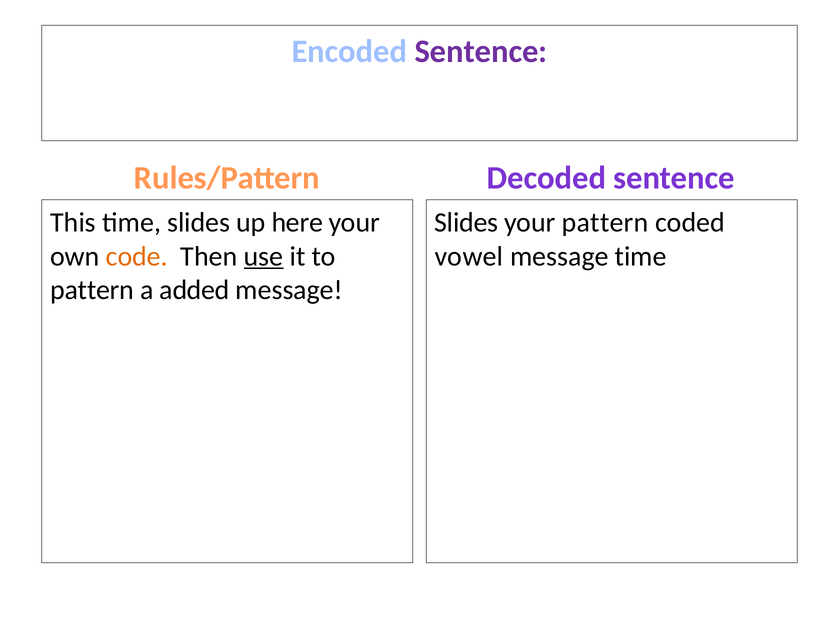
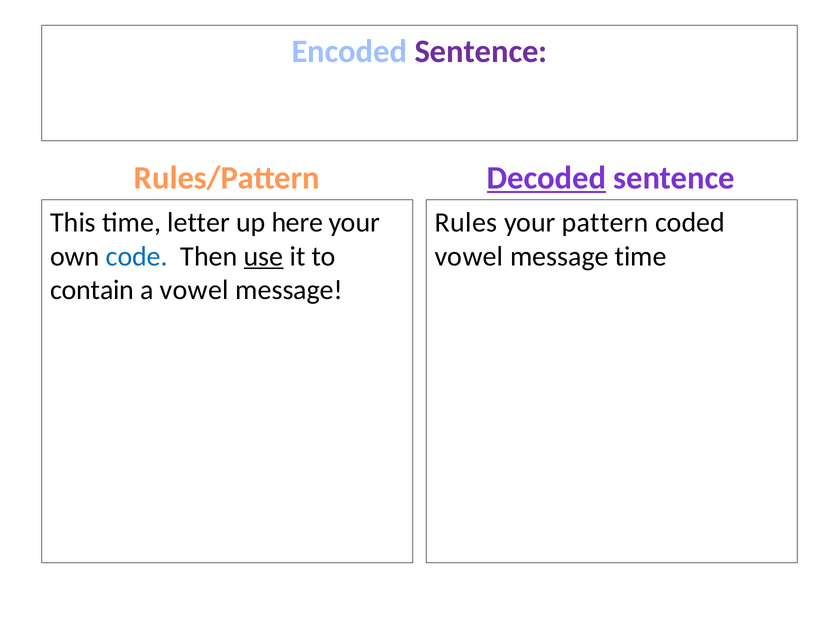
Decoded underline: none -> present
time slides: slides -> letter
Slides at (466, 222): Slides -> Rules
code colour: orange -> blue
pattern at (92, 290): pattern -> contain
a added: added -> vowel
